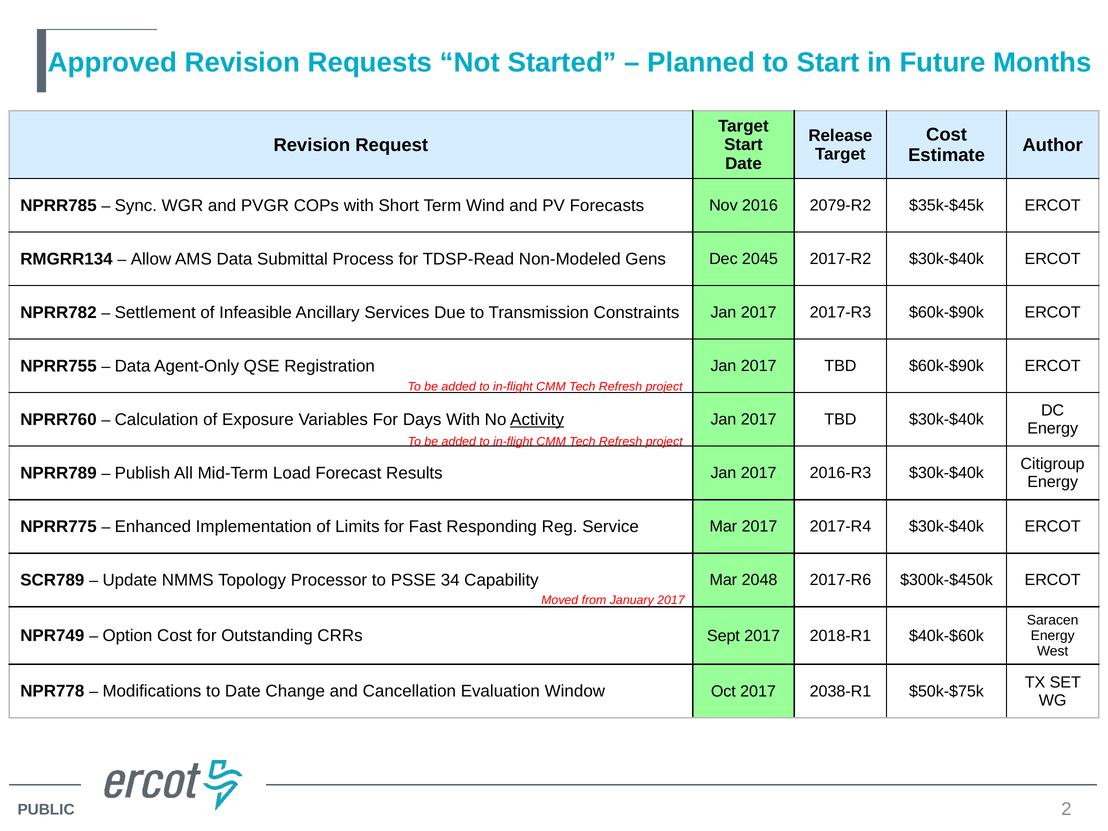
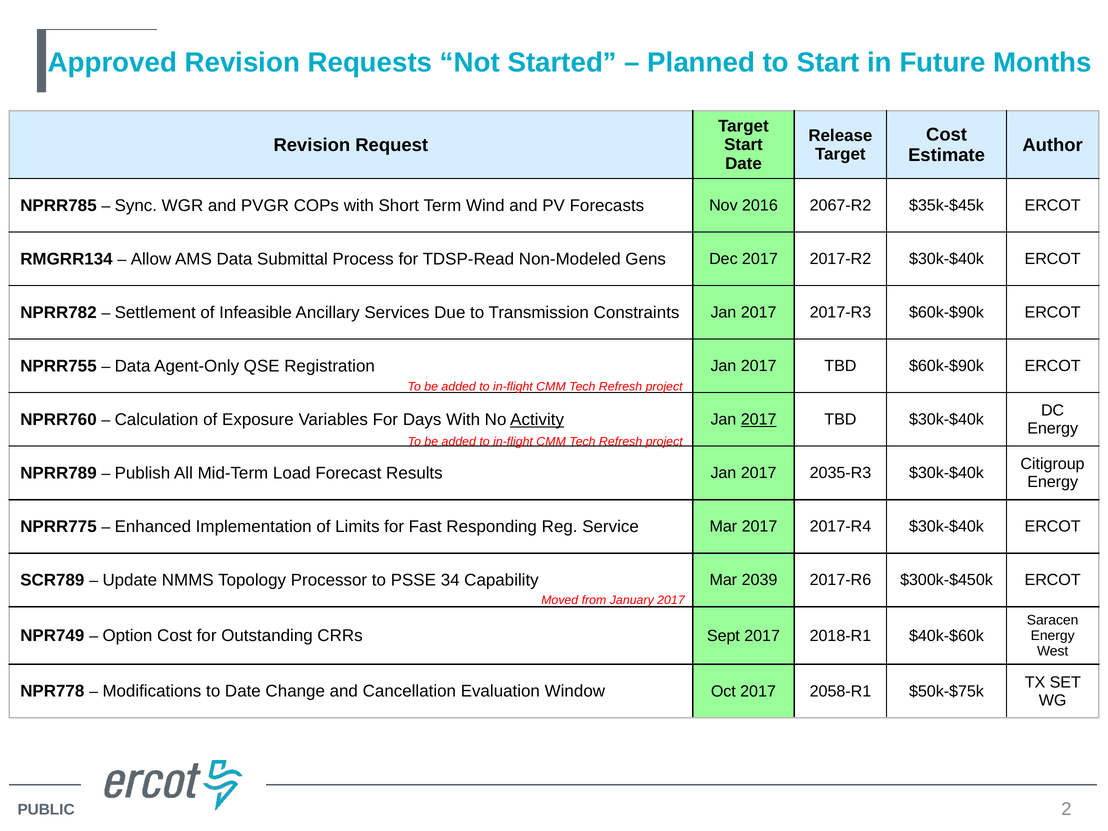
2079-R2: 2079-R2 -> 2067-R2
Dec 2045: 2045 -> 2017
2017 at (759, 420) underline: none -> present
2016-R3: 2016-R3 -> 2035-R3
2048: 2048 -> 2039
2038-R1: 2038-R1 -> 2058-R1
